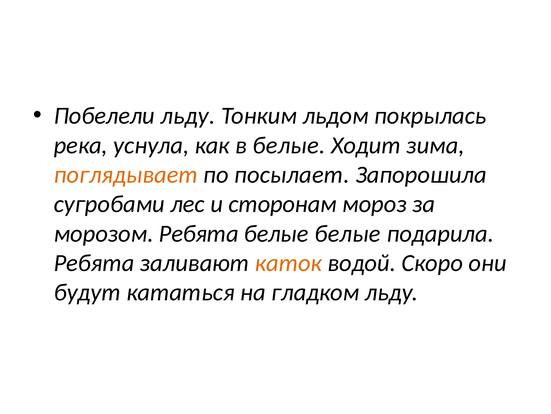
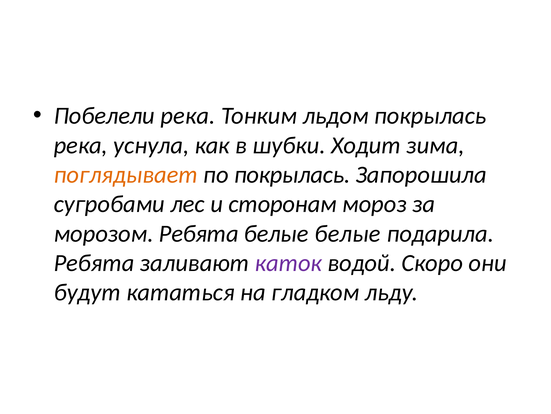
Побелели льду: льду -> река
в белые: белые -> шубки
по посылает: посылает -> покрылась
каток colour: orange -> purple
